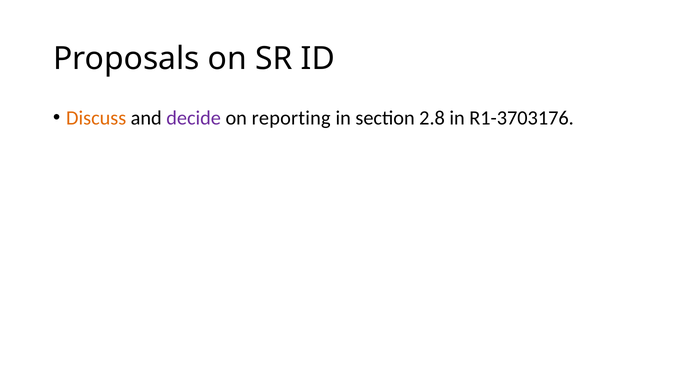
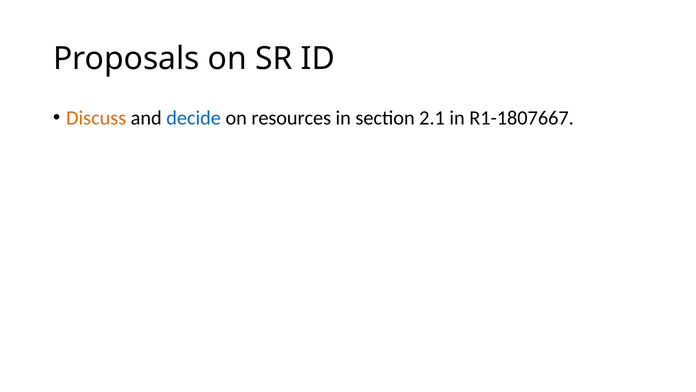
decide colour: purple -> blue
reporting: reporting -> resources
2.8: 2.8 -> 2.1
R1-3703176: R1-3703176 -> R1-1807667
